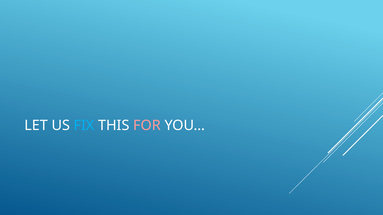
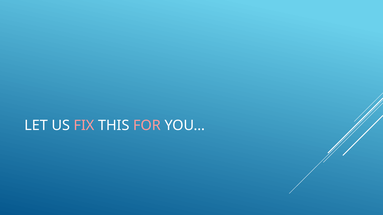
FIX colour: light blue -> pink
